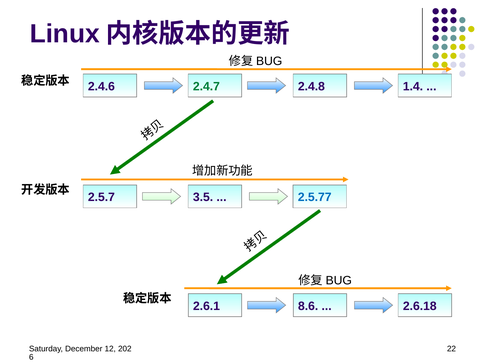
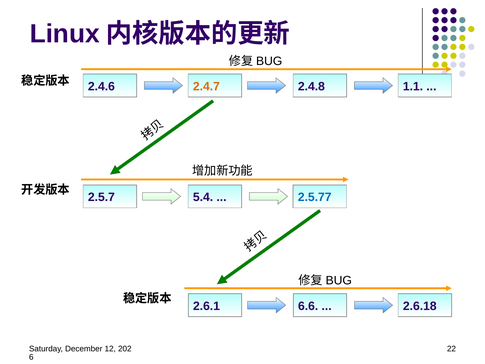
2.4.7 colour: green -> orange
1.4: 1.4 -> 1.1
3.5: 3.5 -> 5.4
8.6: 8.6 -> 6.6
